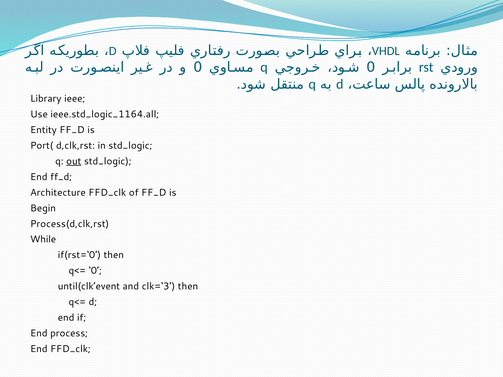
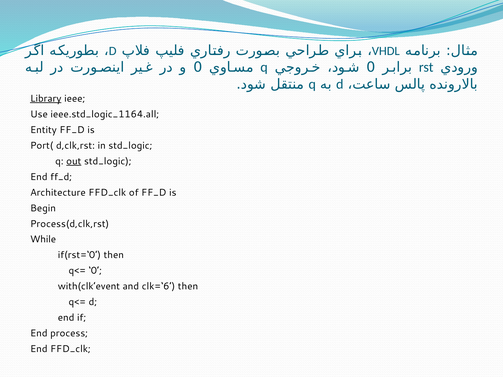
Library underline: none -> present
until(clk’event: until(clk’event -> with(clk’event
clk=‘3: clk=‘3 -> clk=‘6
